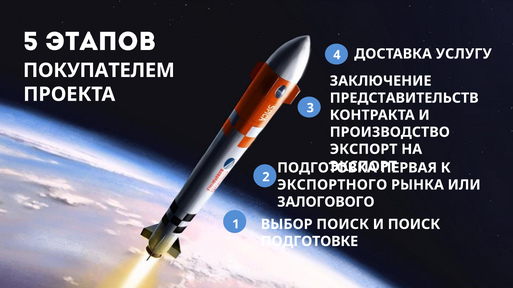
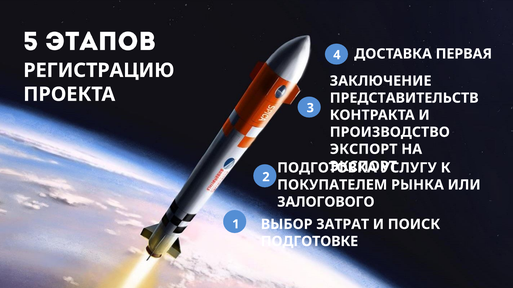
УСЛУГУ: УСЛУГУ -> ПЕРВАЯ
ПОКУПАТЕЛЕМ: ПОКУПАТЕЛЕМ -> РЕГИСТРАЦИЮ
ПЕРВАЯ: ПЕРВАЯ -> УСЛУГУ
ЭКСПОРТНОГО: ЭКСПОРТНОГО -> ПОКУПАТЕЛЕМ
ВЫБОР ПОИСК: ПОИСК -> ЗАТРАТ
